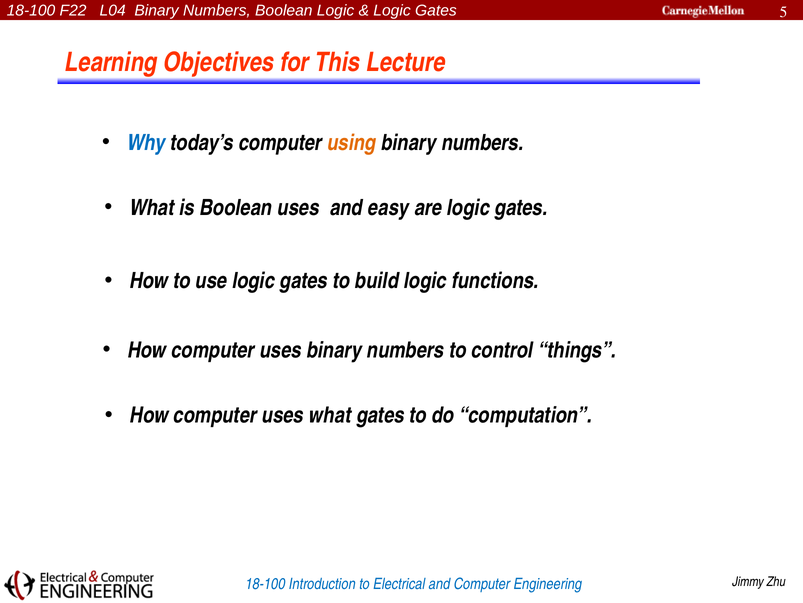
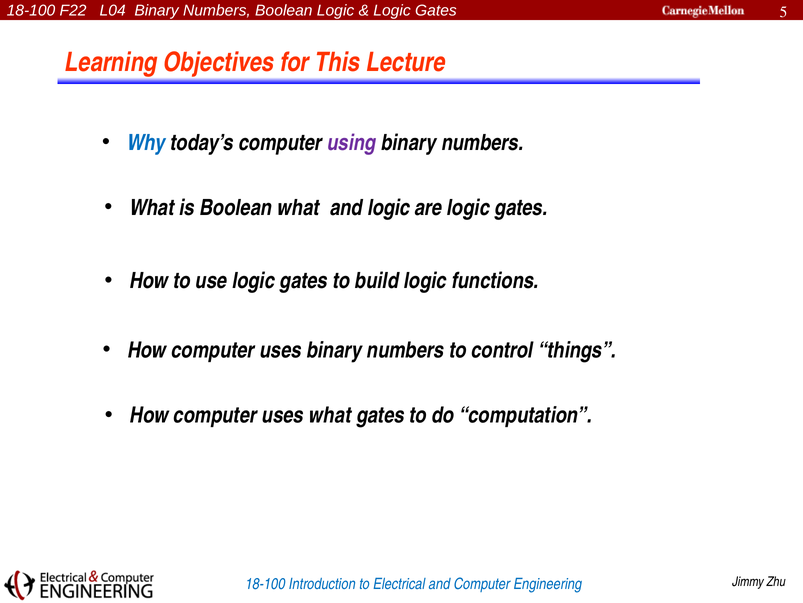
using colour: orange -> purple
Boolean uses: uses -> what
and easy: easy -> logic
